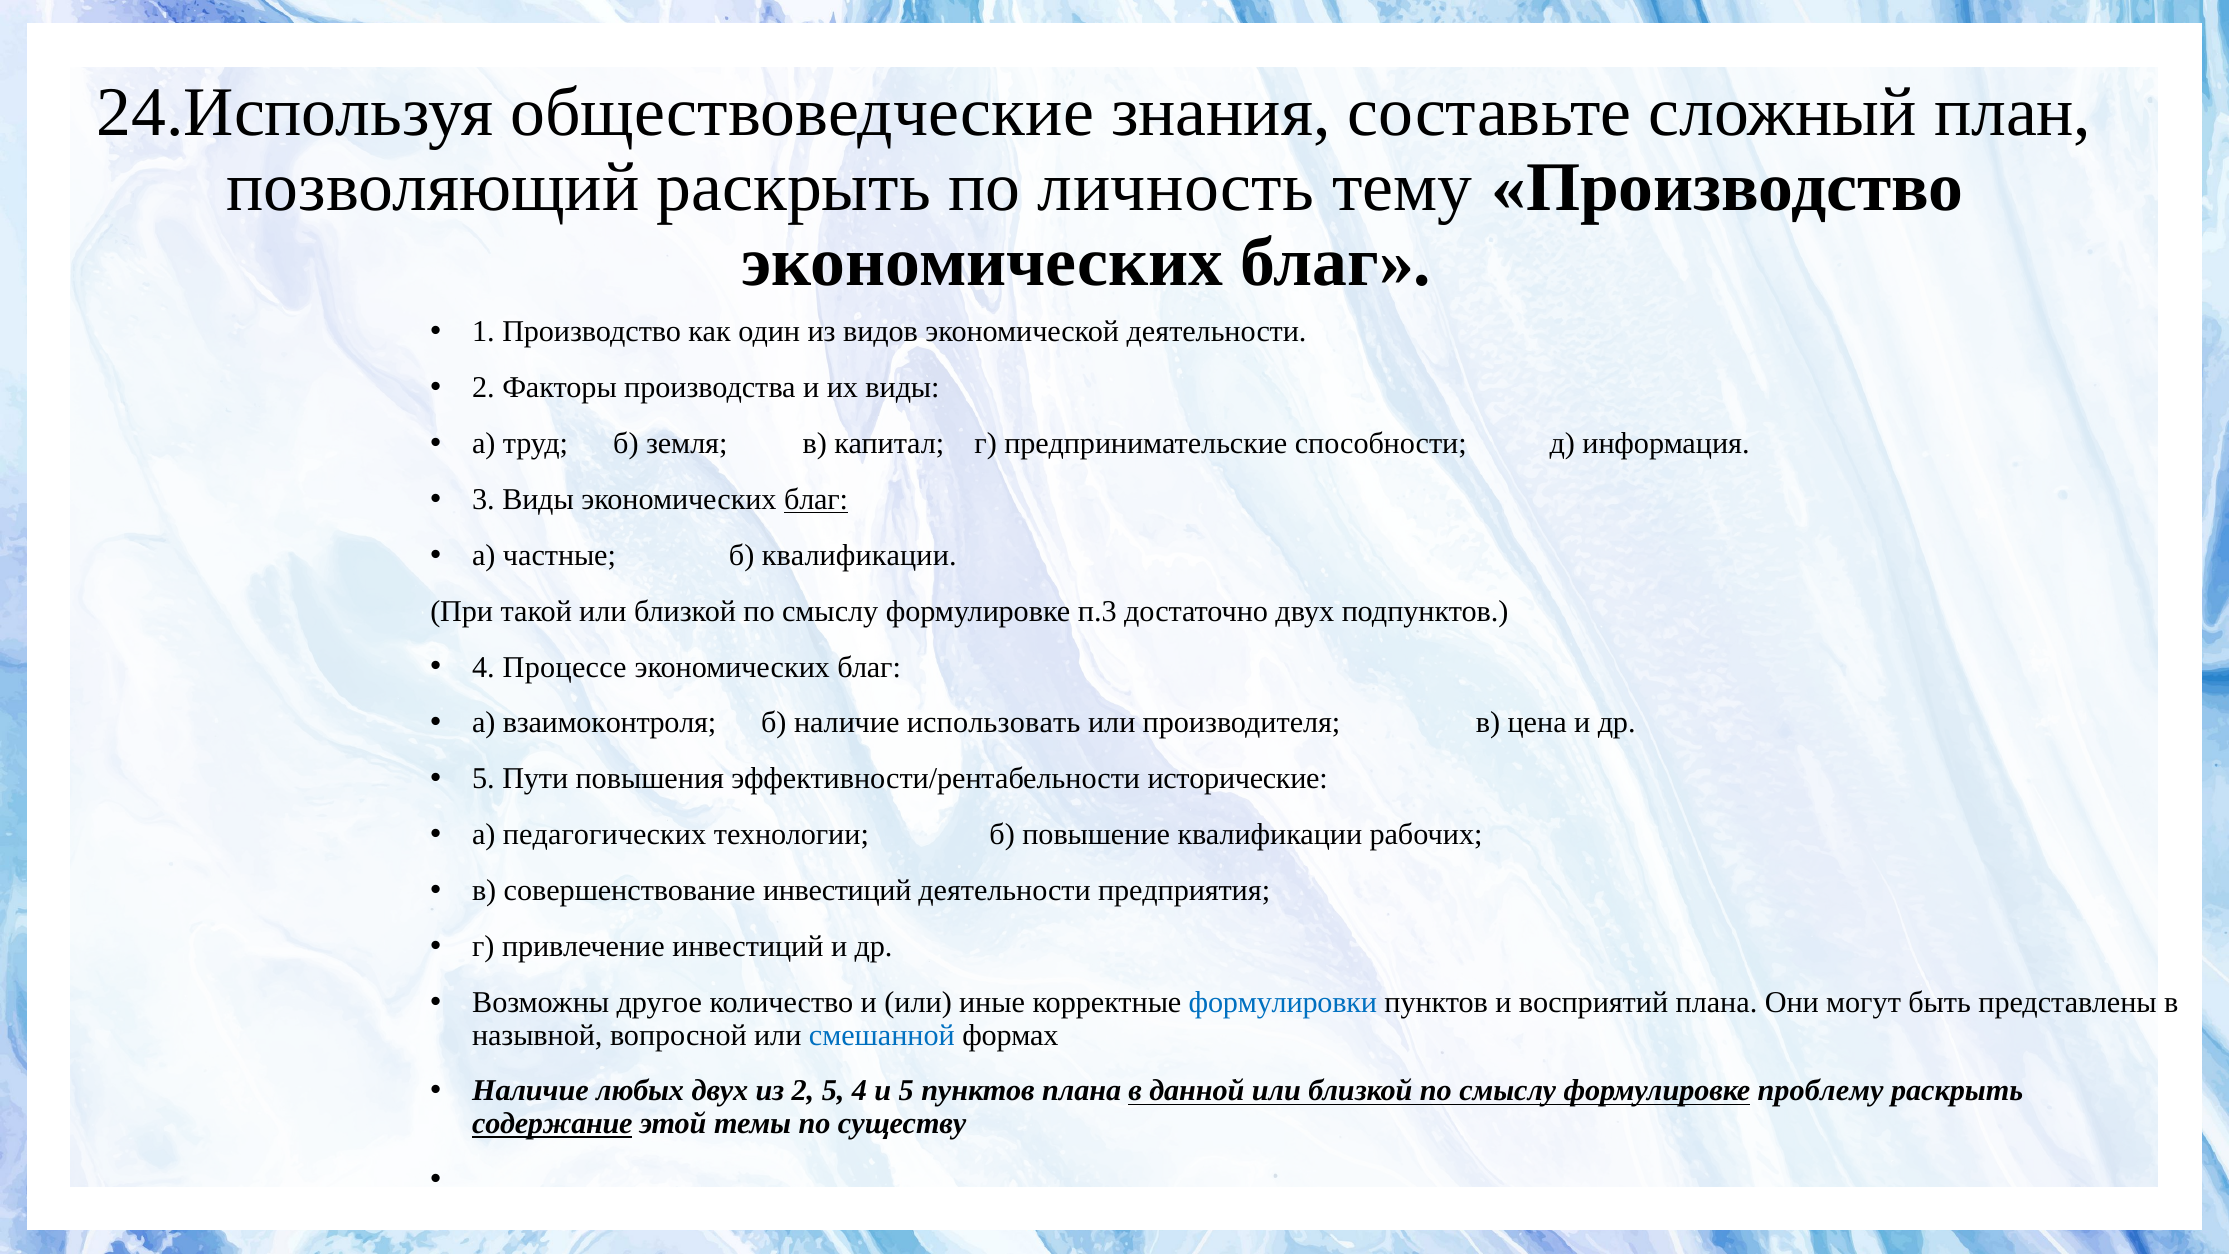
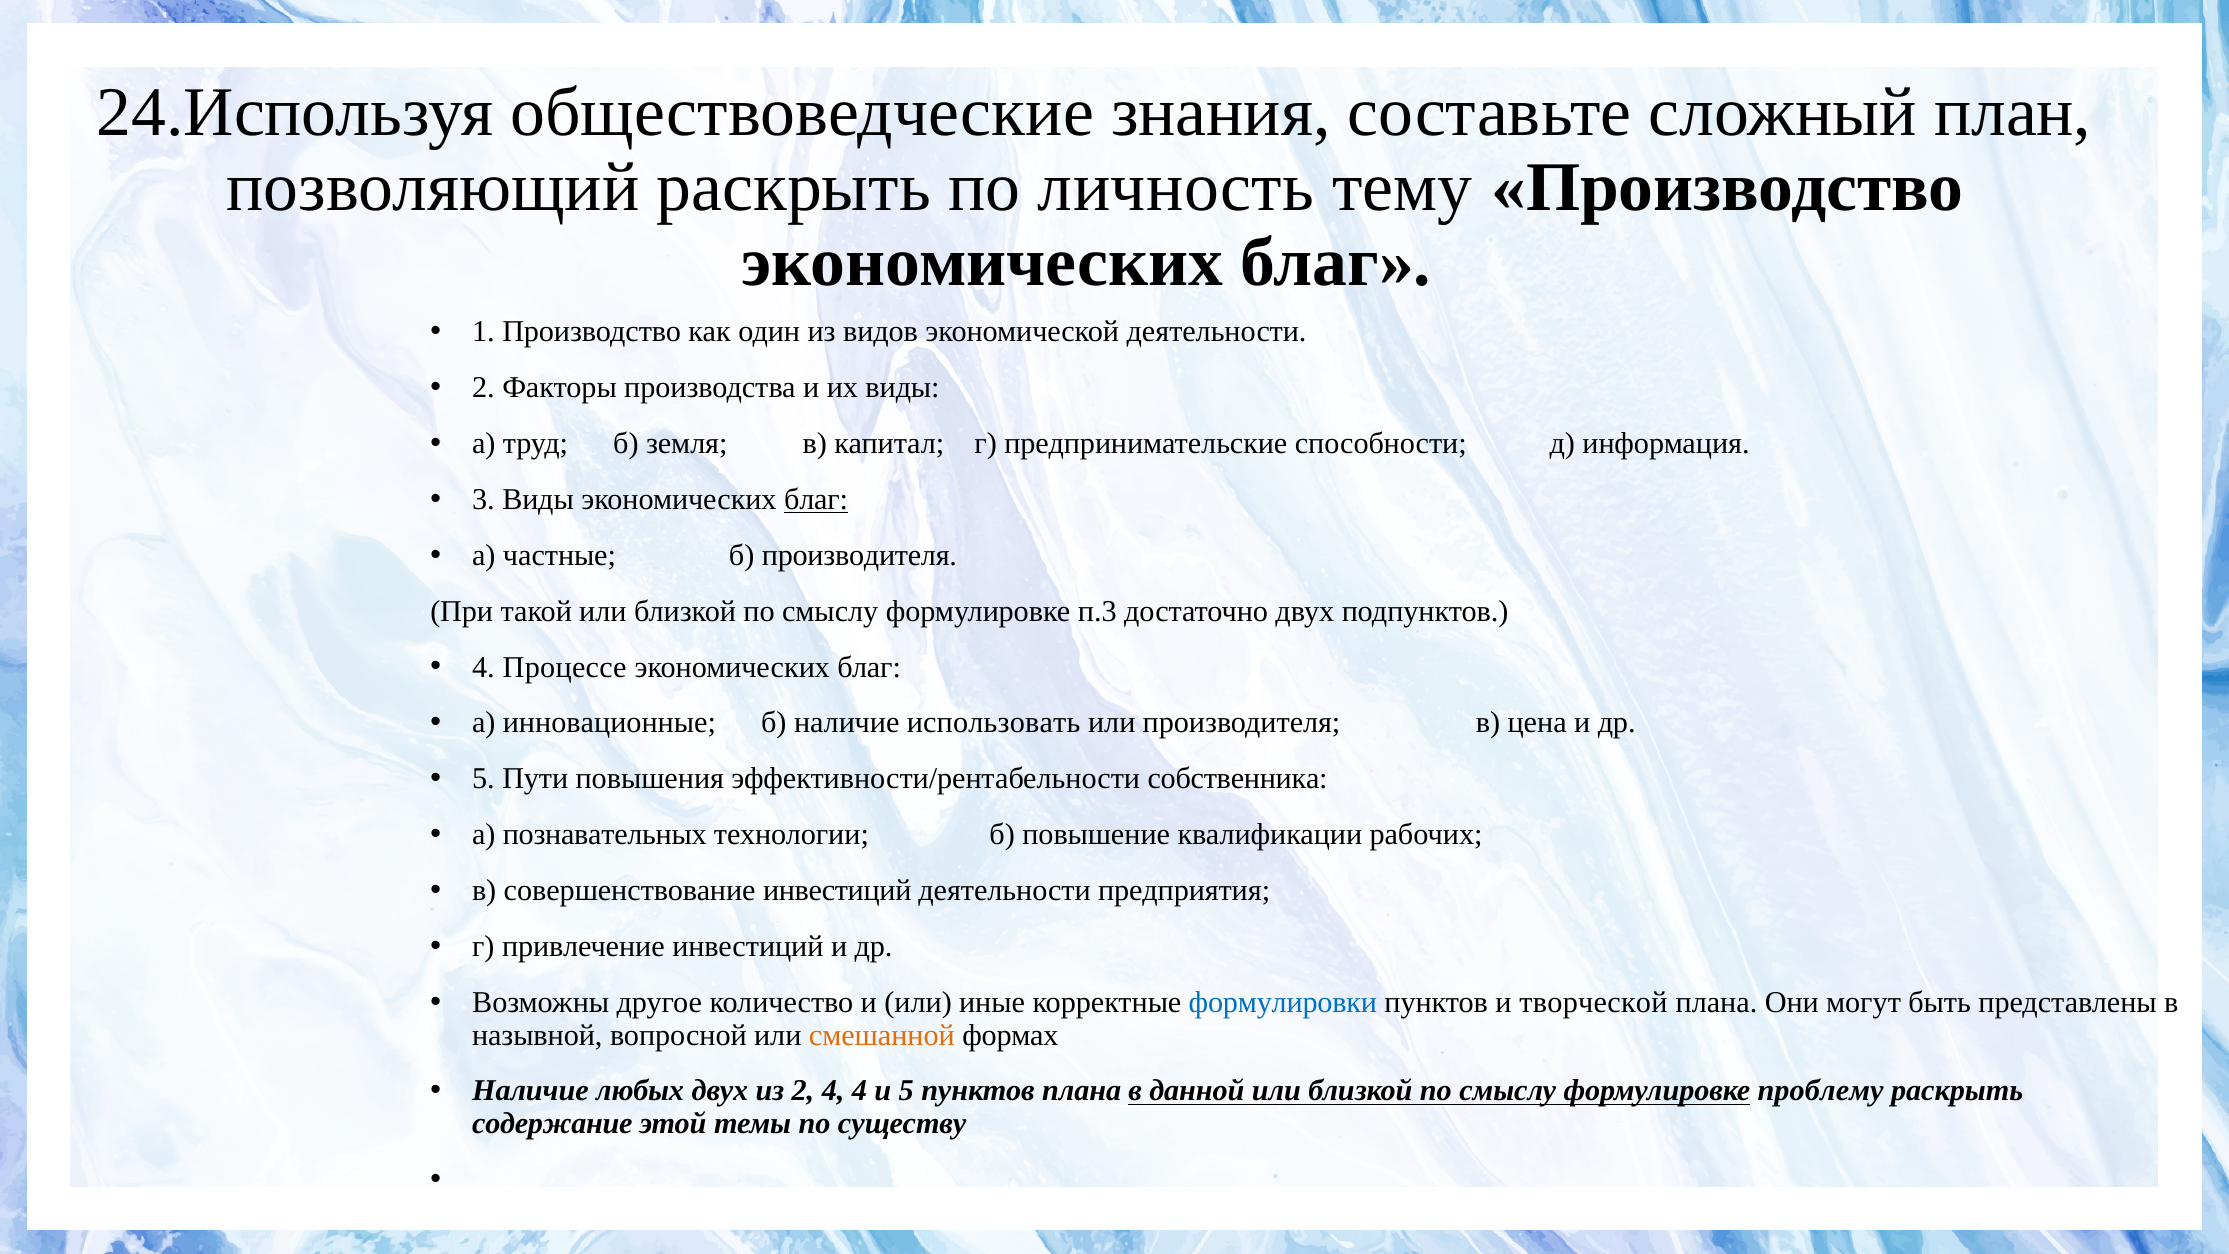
б квалификации: квалификации -> производителя
взаимоконтроля: взаимоконтроля -> инновационные
исторические: исторические -> собственника
педагогических: педагогических -> познавательных
восприятий: восприятий -> творческой
смешанной colour: blue -> orange
2 5: 5 -> 4
содержание underline: present -> none
